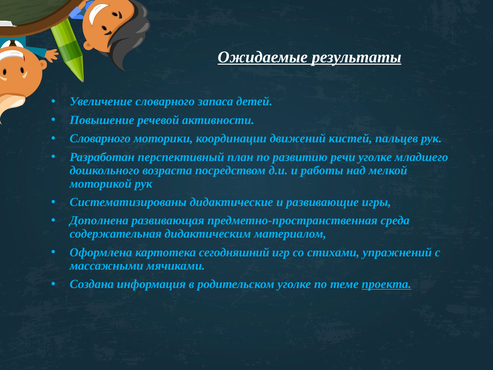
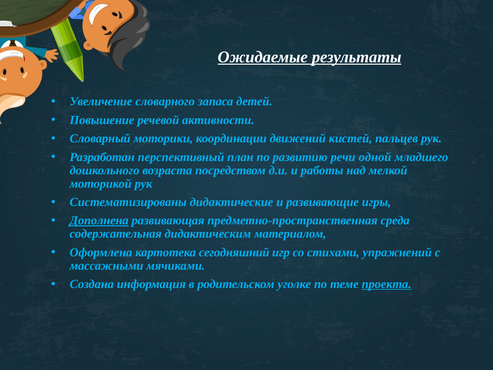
Словарного at (100, 138): Словарного -> Словарный
речи уголке: уголке -> одной
Дополнена underline: none -> present
